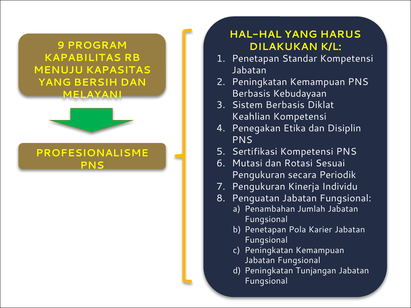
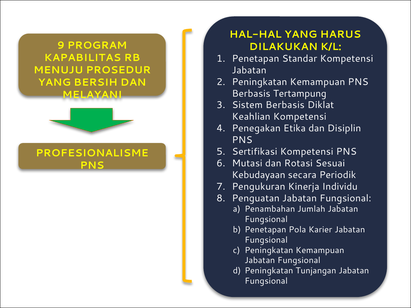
KAPASITAS: KAPASITAS -> PROSEDUR
Kebudayaan: Kebudayaan -> Tertampung
Pengukuran at (259, 175): Pengukuran -> Kebudayaan
